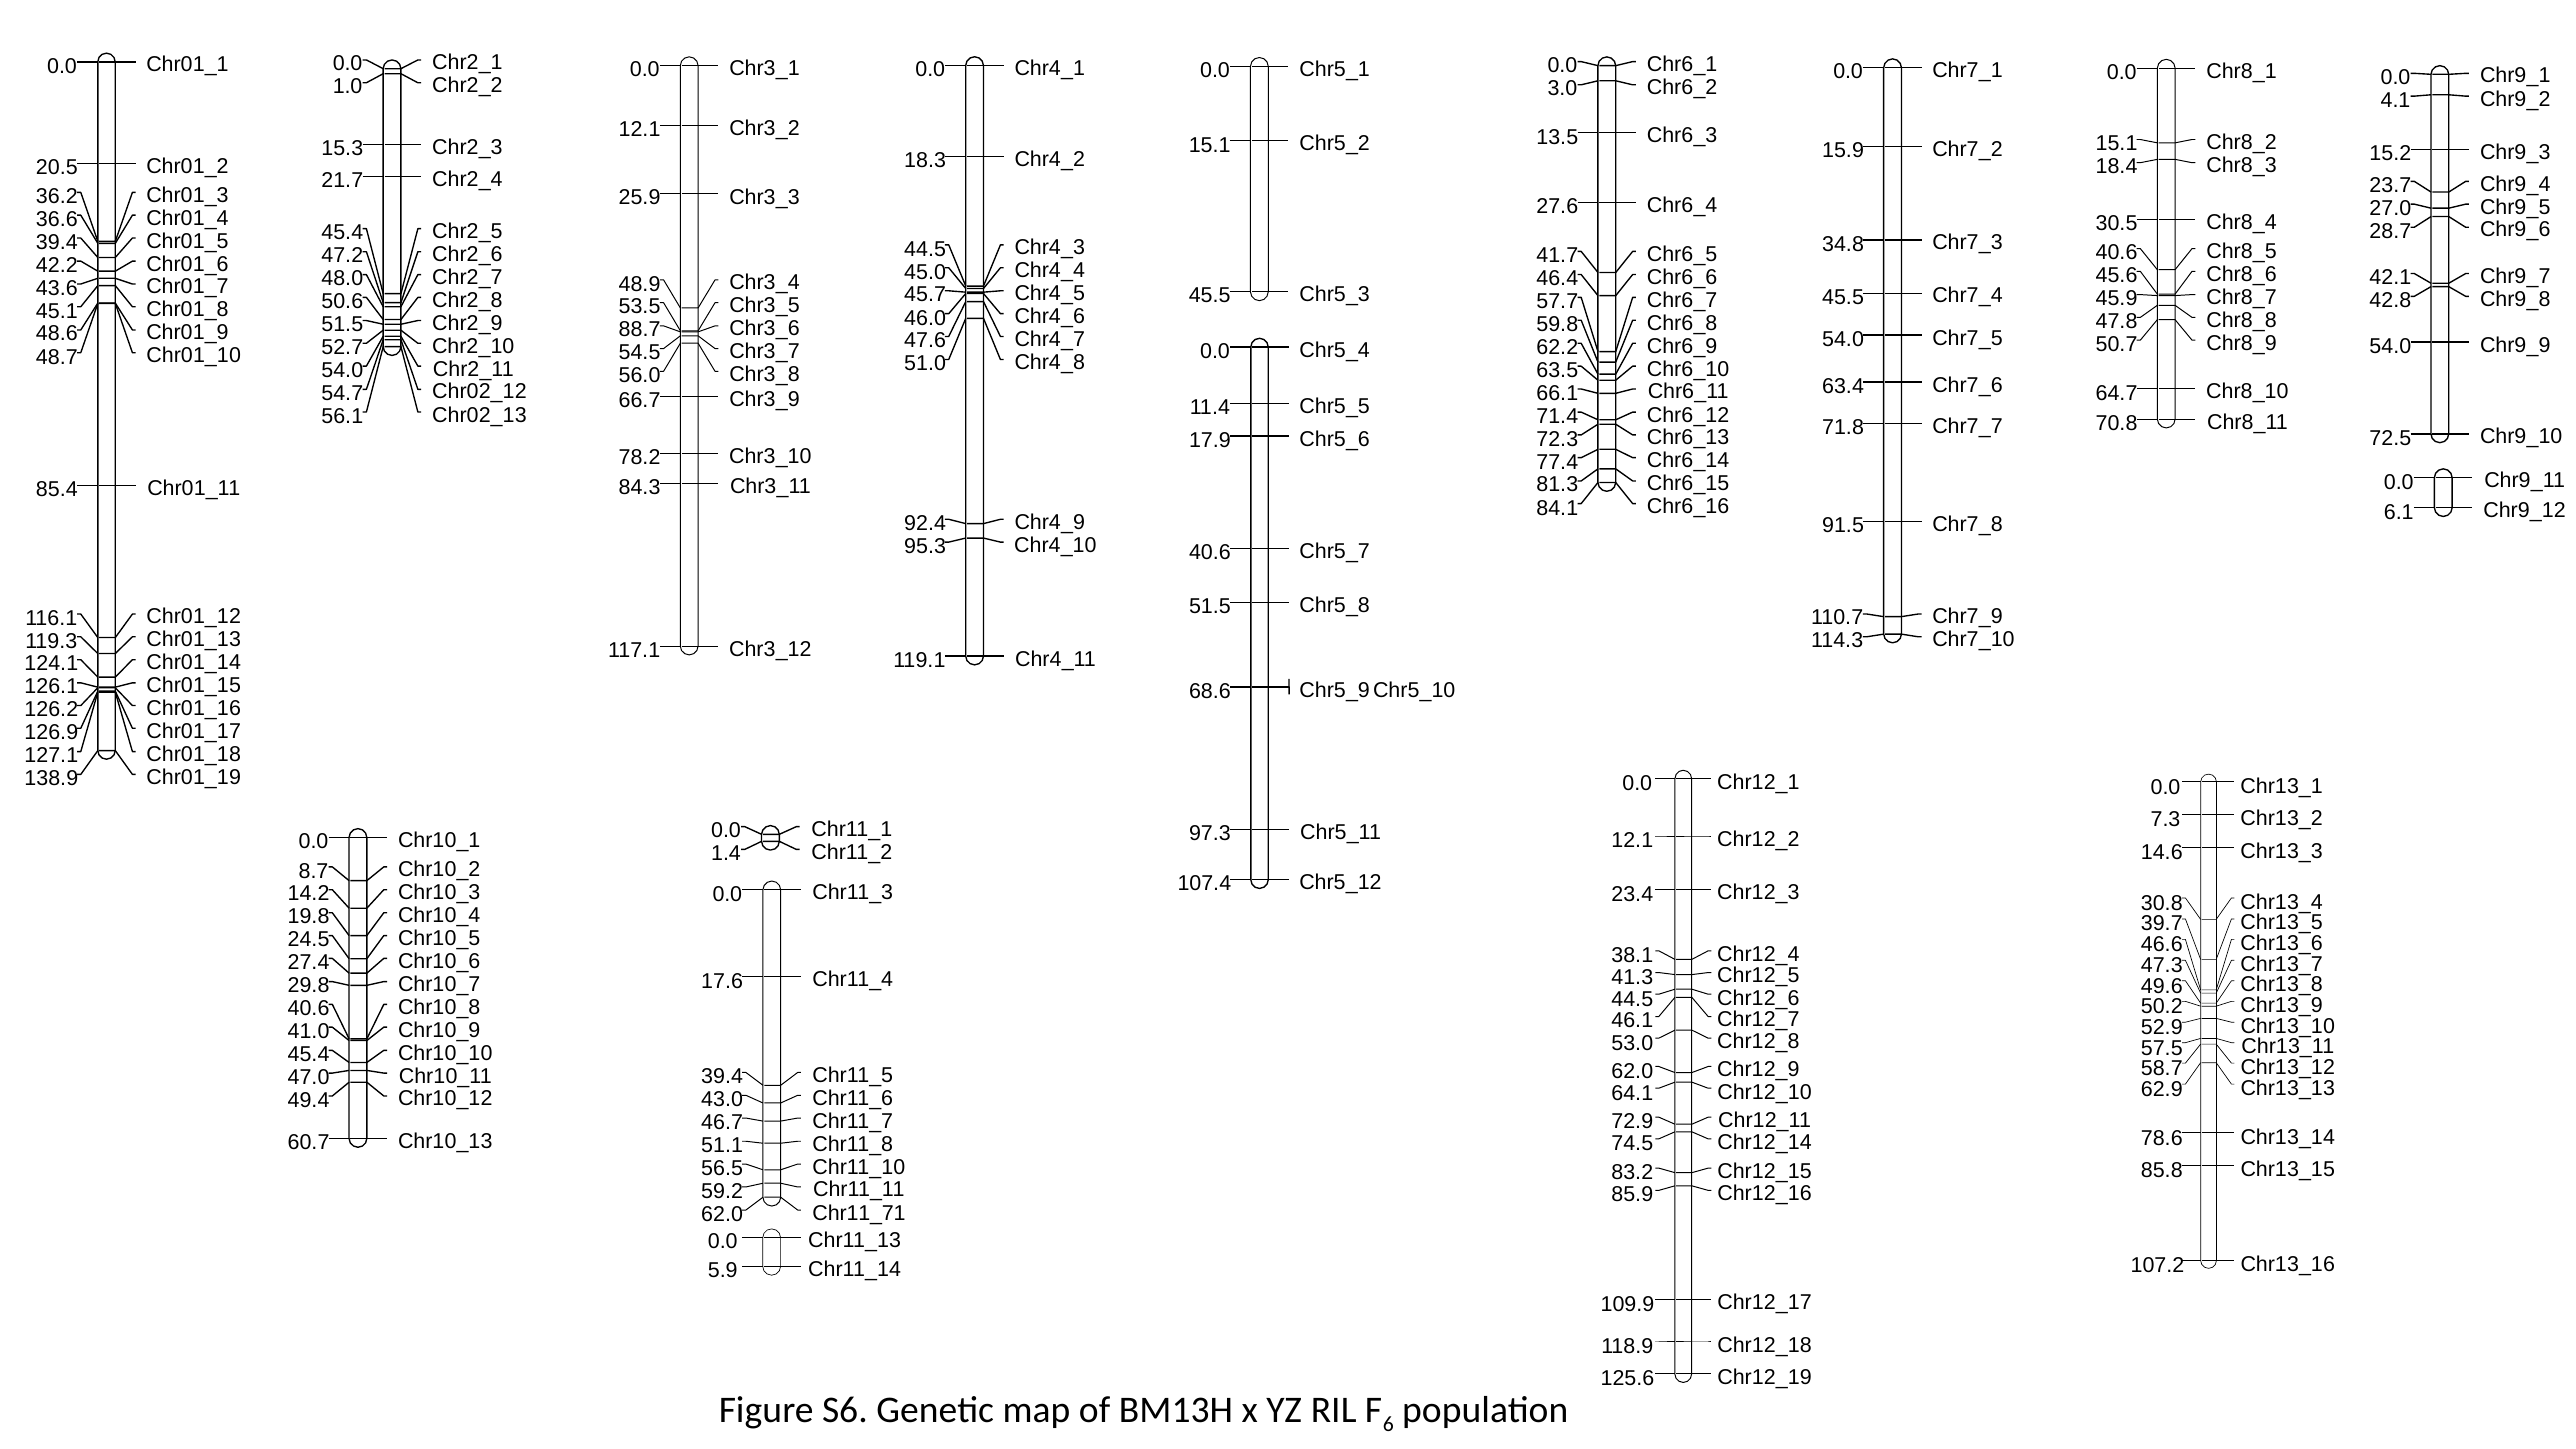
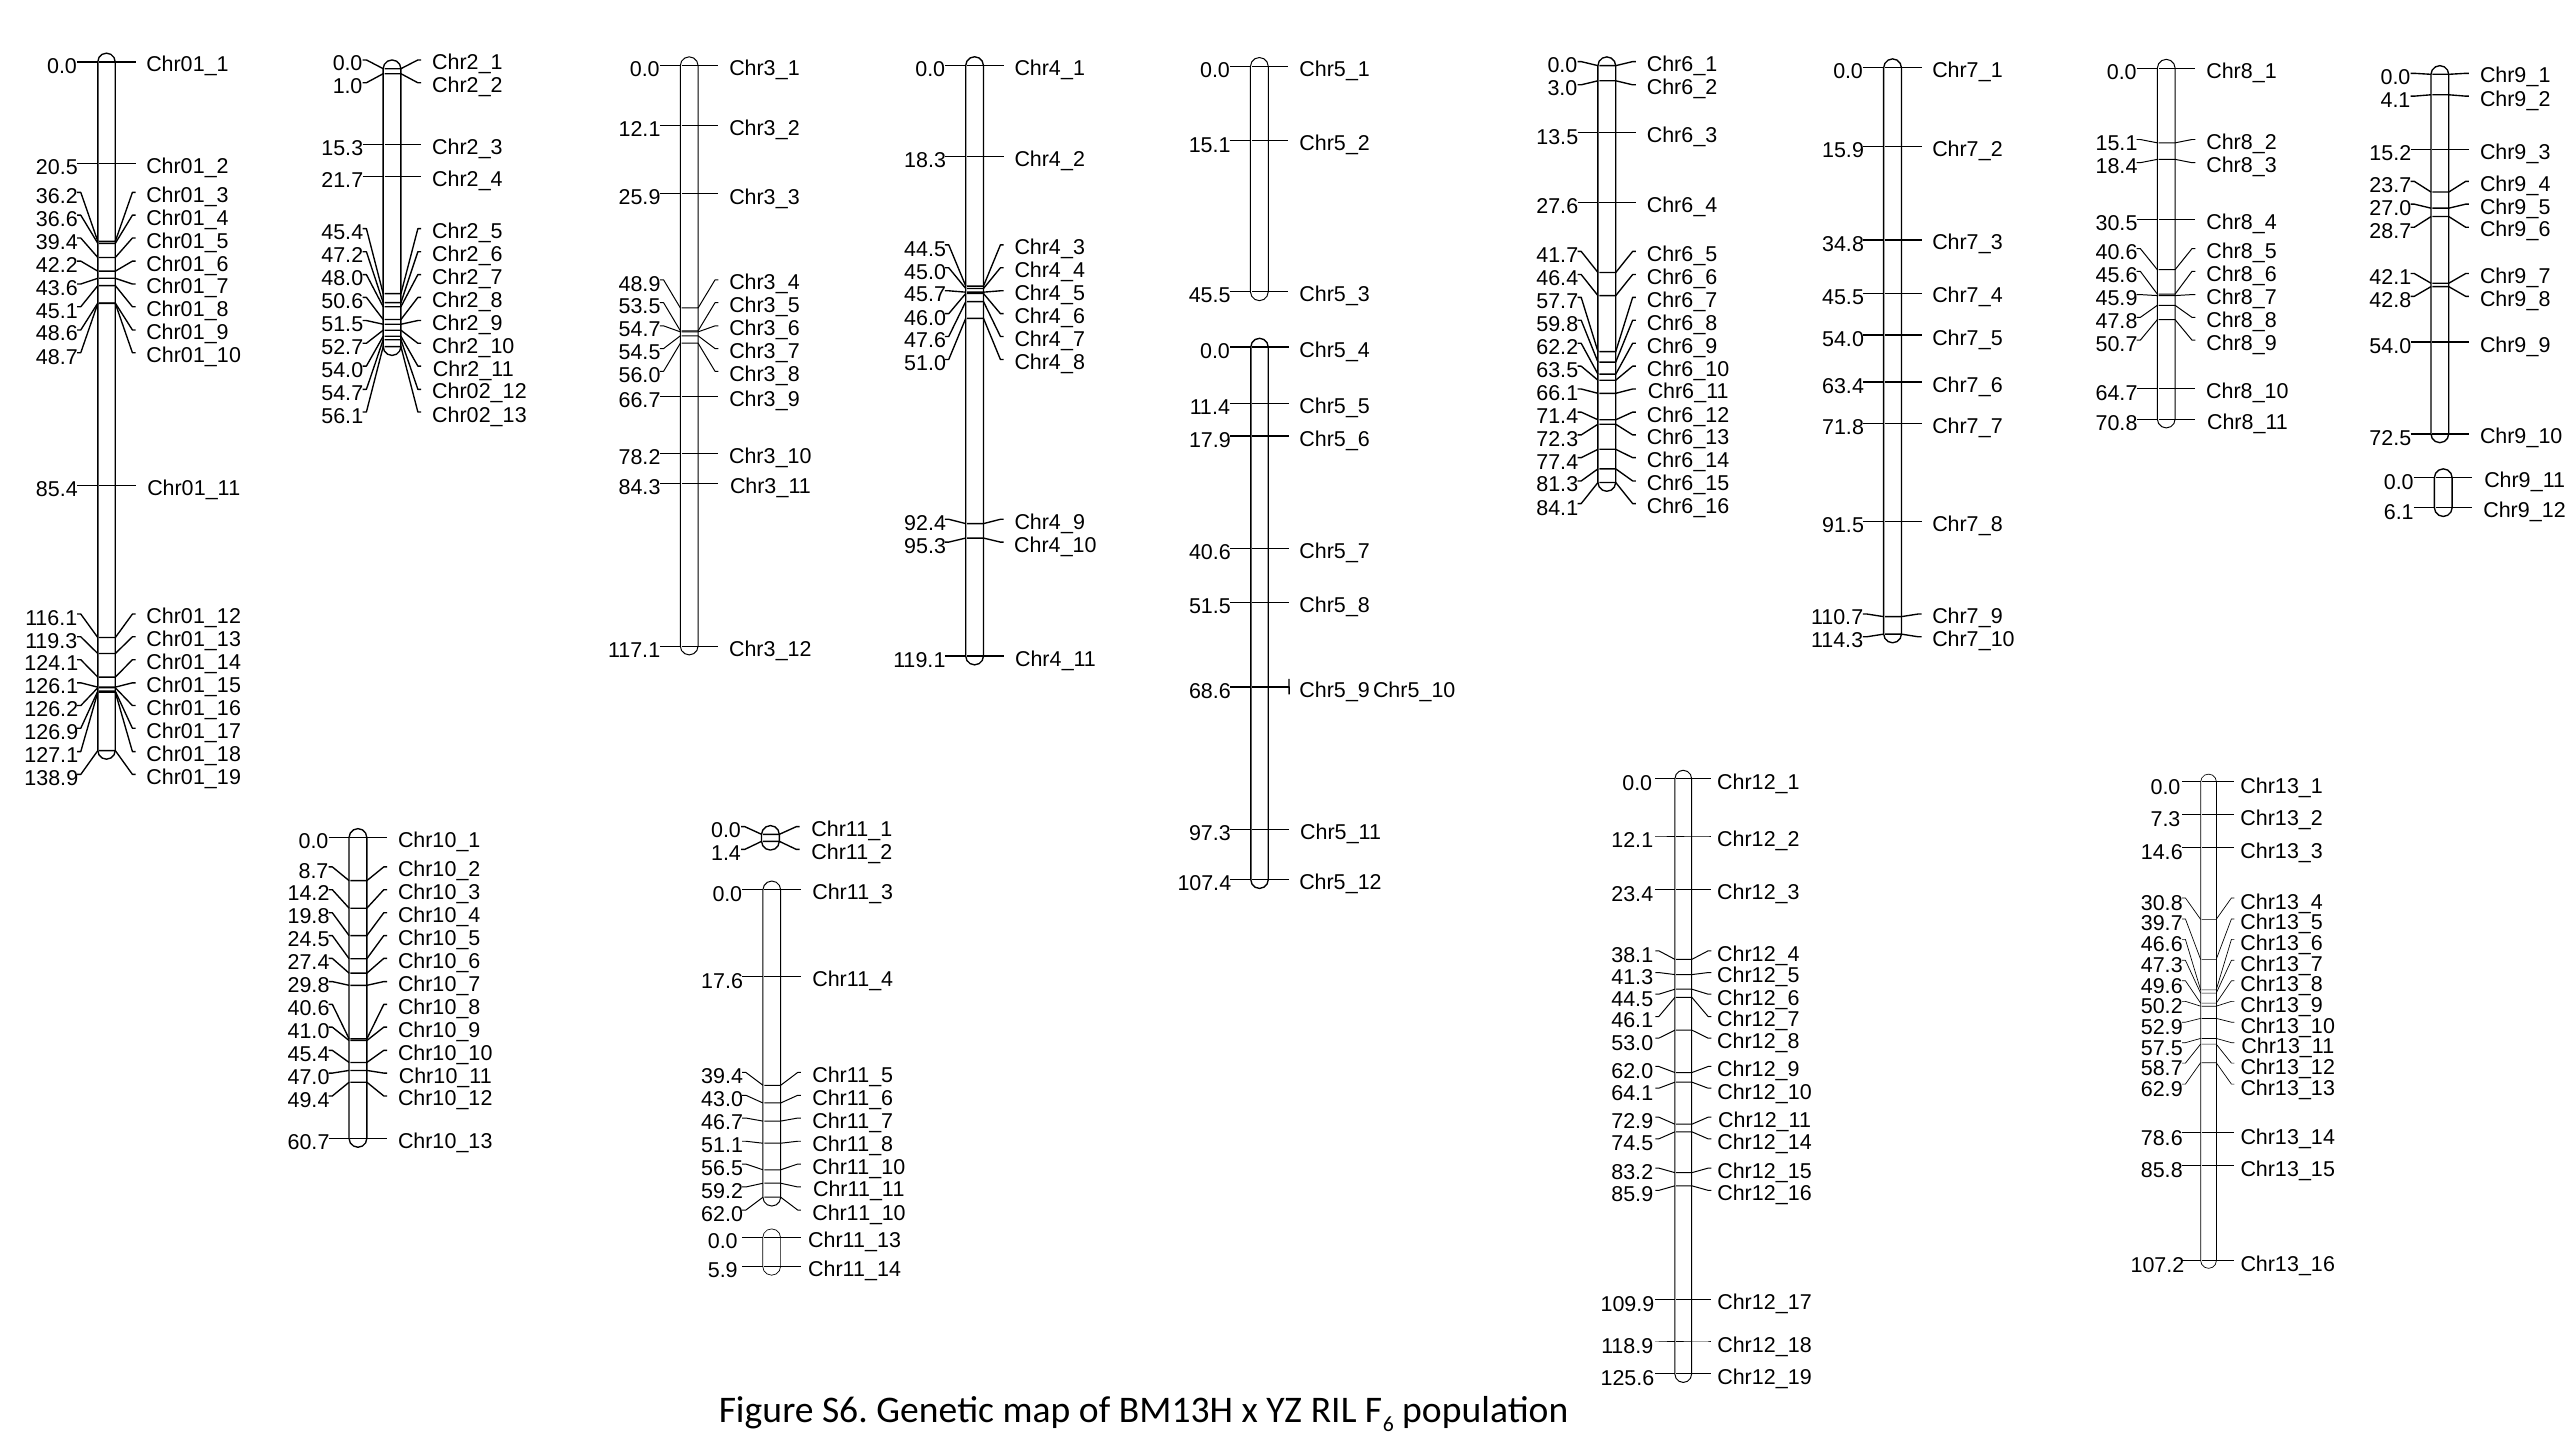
88.7 at (640, 330): 88.7 -> 54.7
Chr11_71 at (859, 1213): Chr11_71 -> Chr11_10
